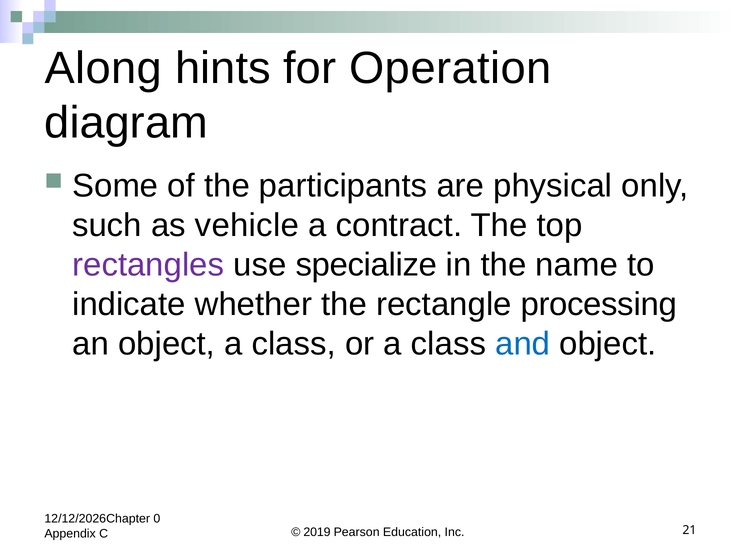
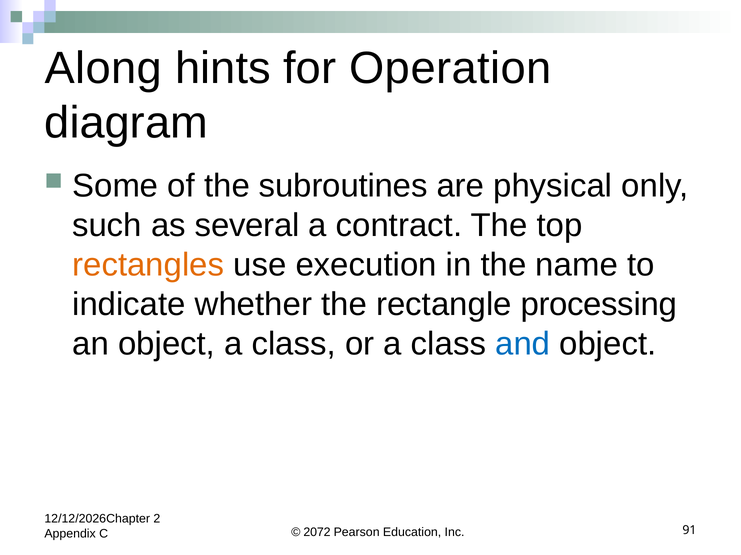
participants: participants -> subroutines
vehicle: vehicle -> several
rectangles colour: purple -> orange
specialize: specialize -> execution
0: 0 -> 2
2019: 2019 -> 2072
21: 21 -> 91
